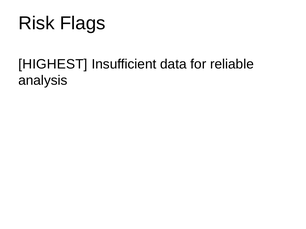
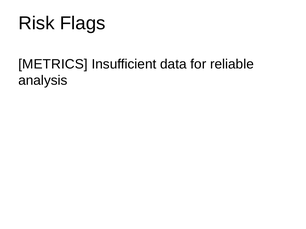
HIGHEST: HIGHEST -> METRICS
